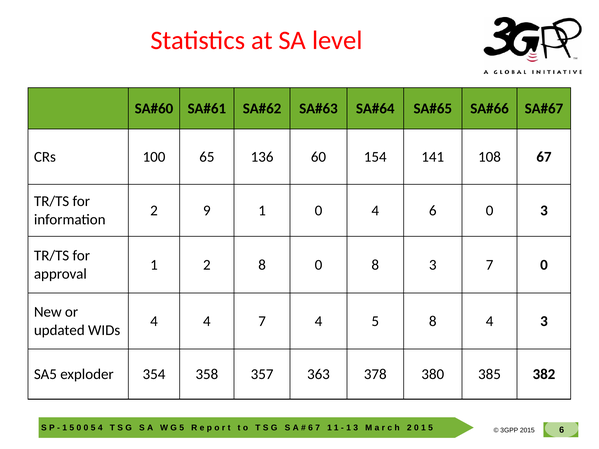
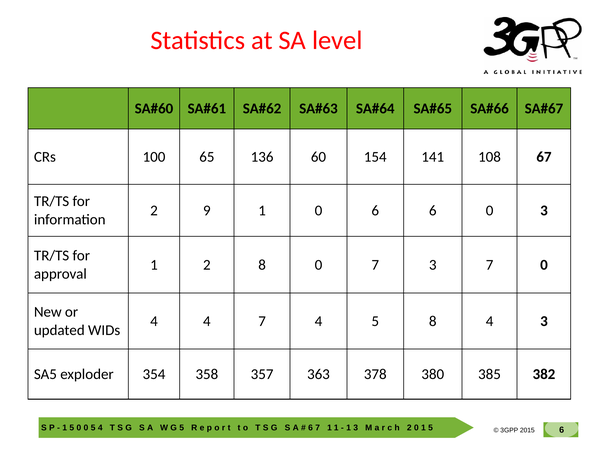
0 4: 4 -> 6
0 8: 8 -> 7
